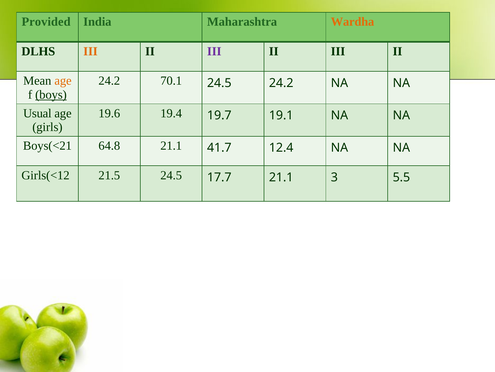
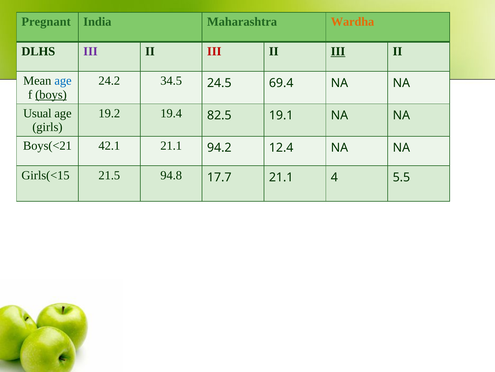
Provided: Provided -> Pregnant
III at (91, 51) colour: orange -> purple
III at (214, 51) colour: purple -> red
III at (338, 51) underline: none -> present
age at (63, 81) colour: orange -> blue
70.1: 70.1 -> 34.5
24.5 24.2: 24.2 -> 69.4
19.6: 19.6 -> 19.2
19.7: 19.7 -> 82.5
64.8: 64.8 -> 42.1
41.7: 41.7 -> 94.2
Girls(<12: Girls(<12 -> Girls(<15
21.5 24.5: 24.5 -> 94.8
3: 3 -> 4
